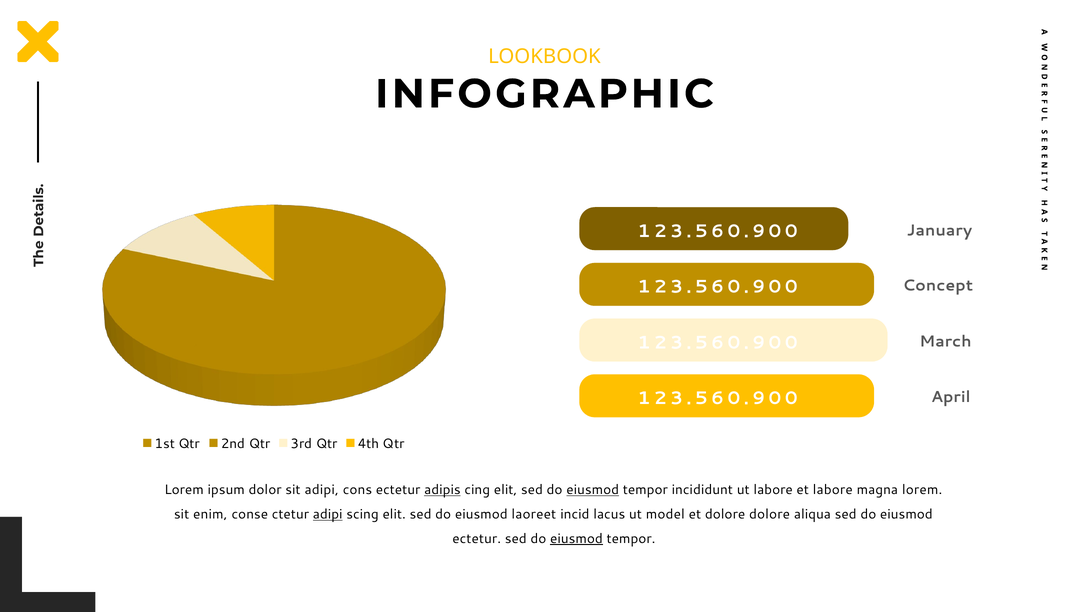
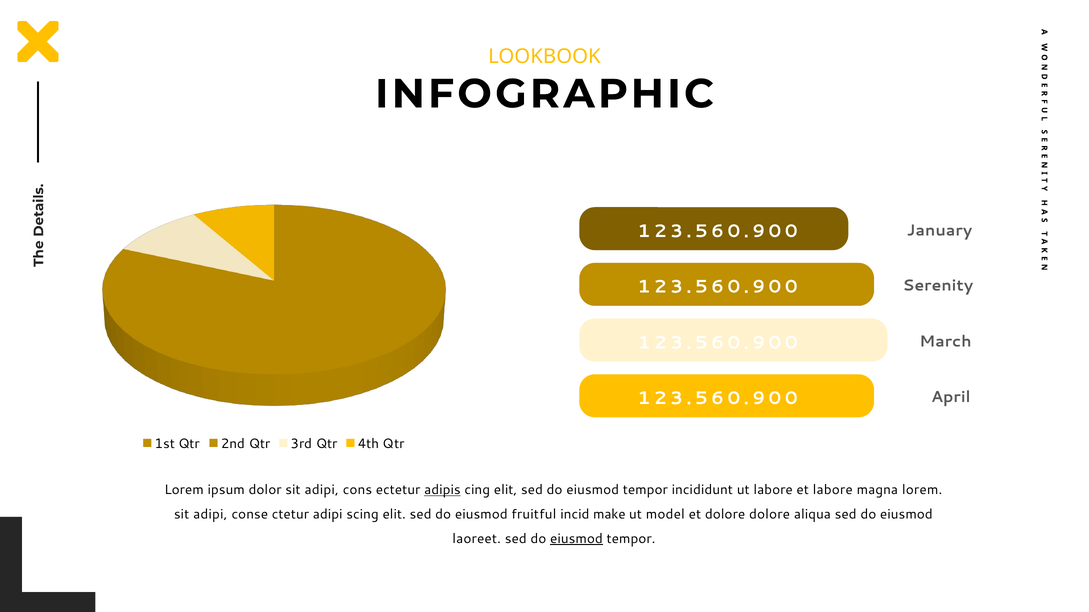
Concept: Concept -> Serenity
eiusmod at (593, 490) underline: present -> none
enim at (210, 515): enim -> adipi
adipi at (328, 515) underline: present -> none
laoreet: laoreet -> fruitful
lacus: lacus -> make
ectetur at (477, 539): ectetur -> laoreet
